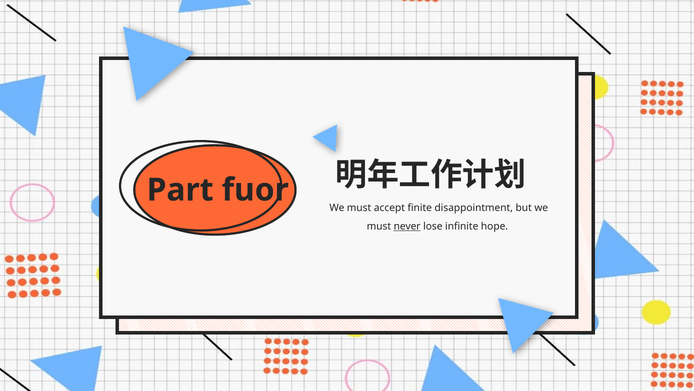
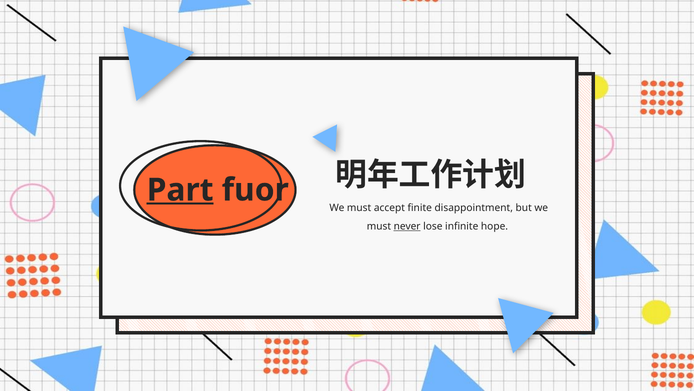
Part underline: none -> present
